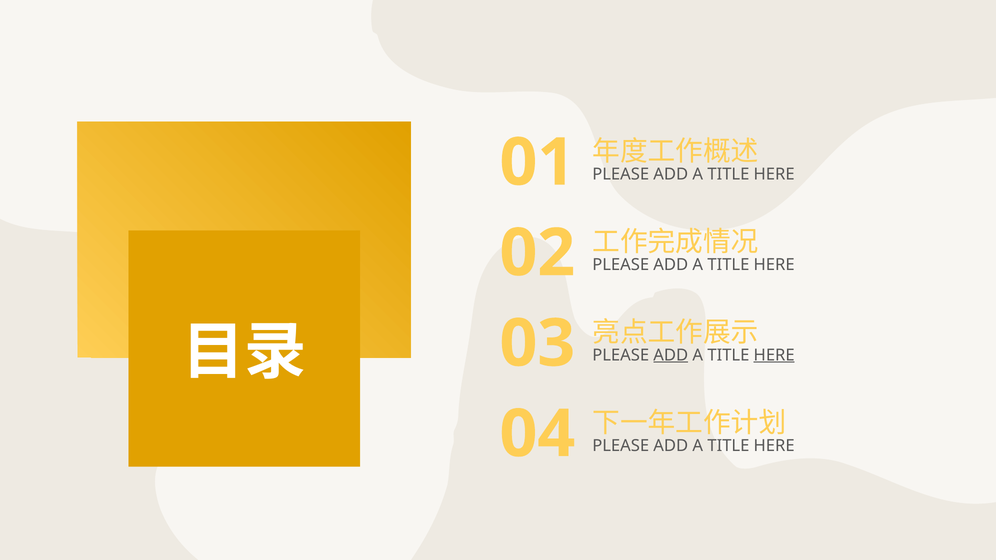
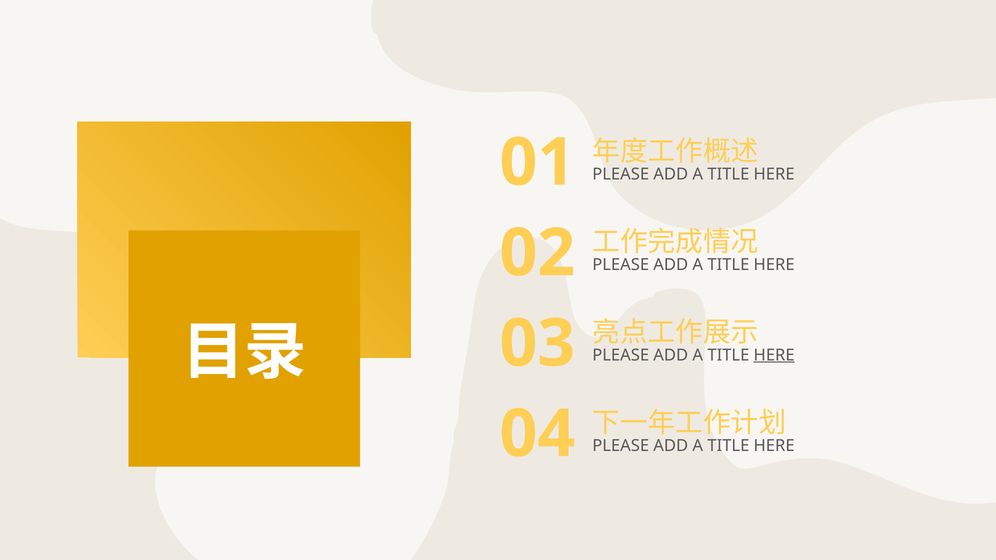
ADD at (671, 355) underline: present -> none
